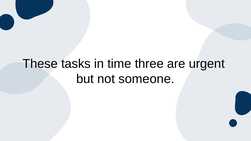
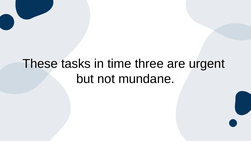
someone: someone -> mundane
